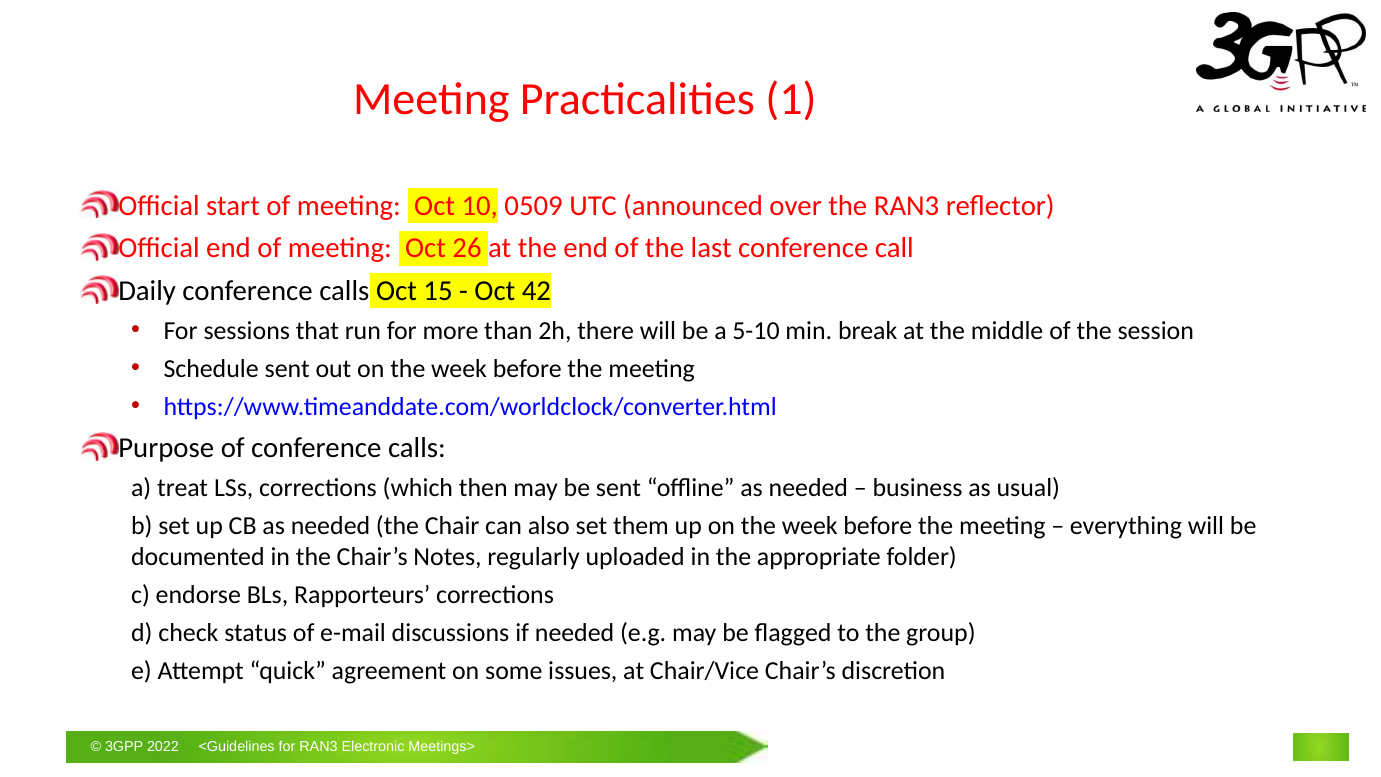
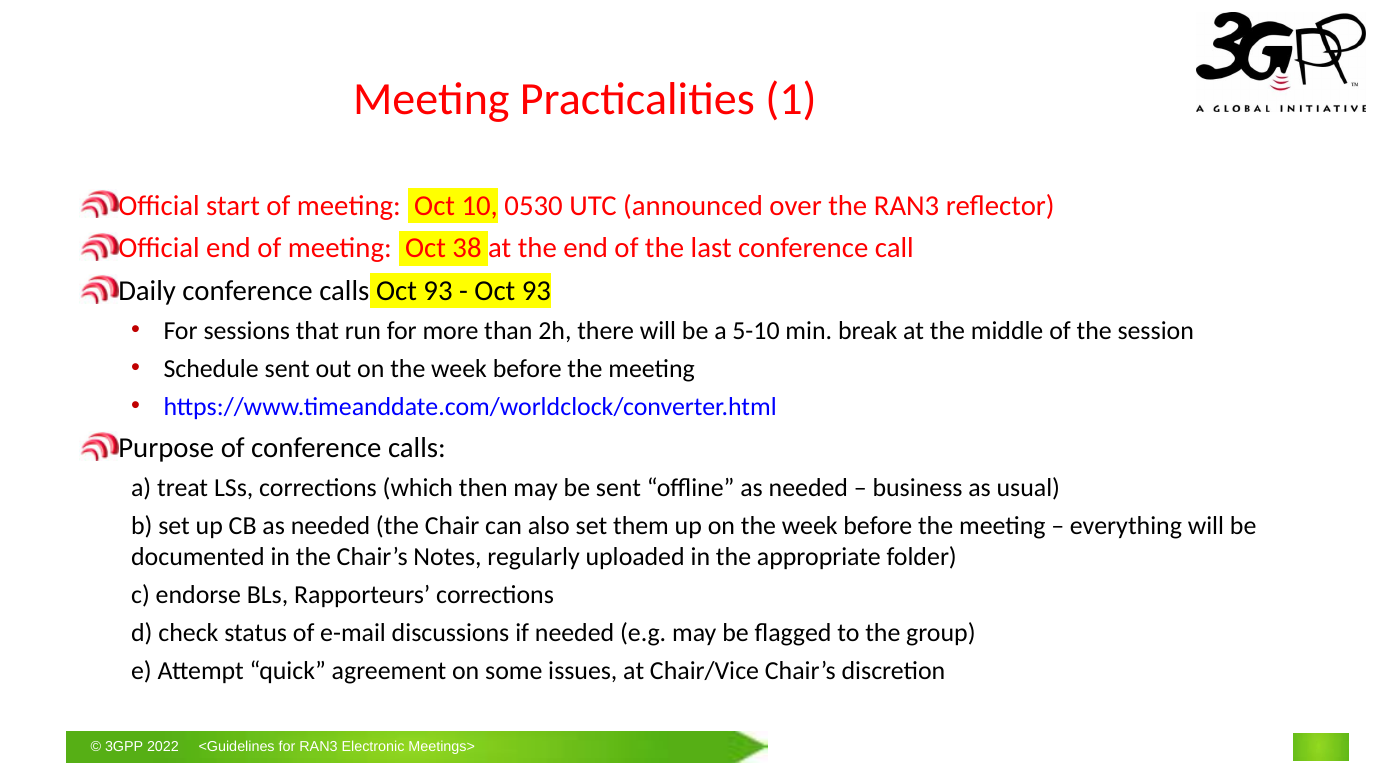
0509: 0509 -> 0530
26: 26 -> 38
calls Oct 15: 15 -> 93
42 at (536, 291): 42 -> 93
